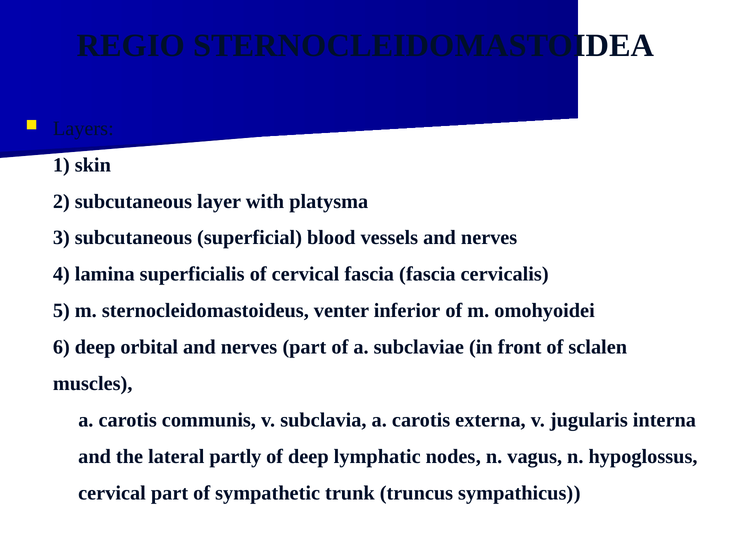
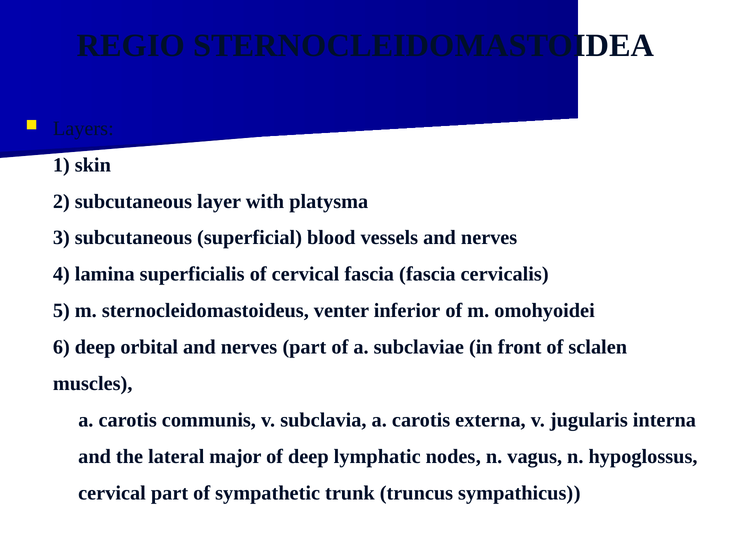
partly: partly -> major
